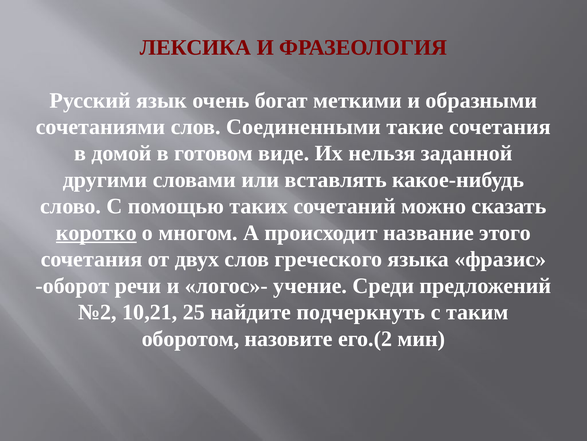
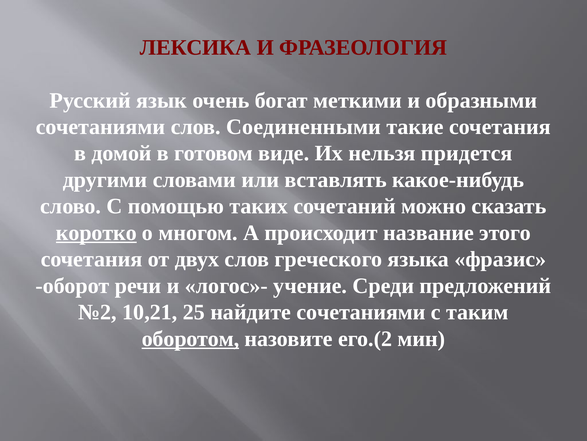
заданной: заданной -> придется
найдите подчеркнуть: подчеркнуть -> сочетаниями
оборотом underline: none -> present
